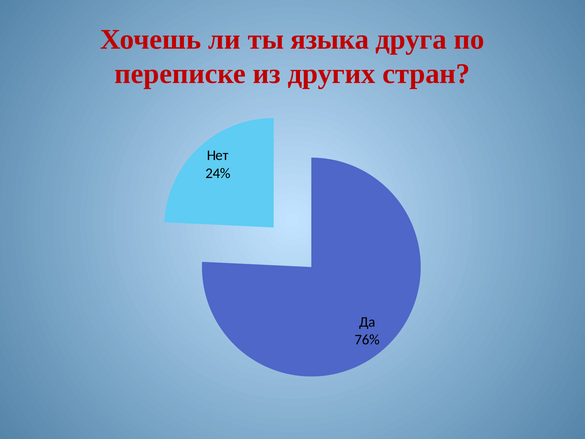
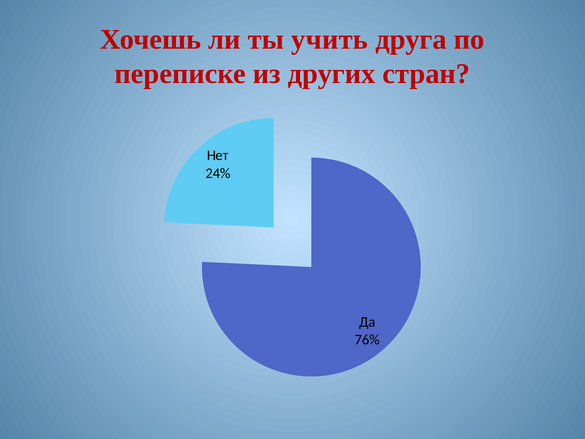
языка: языка -> учить
